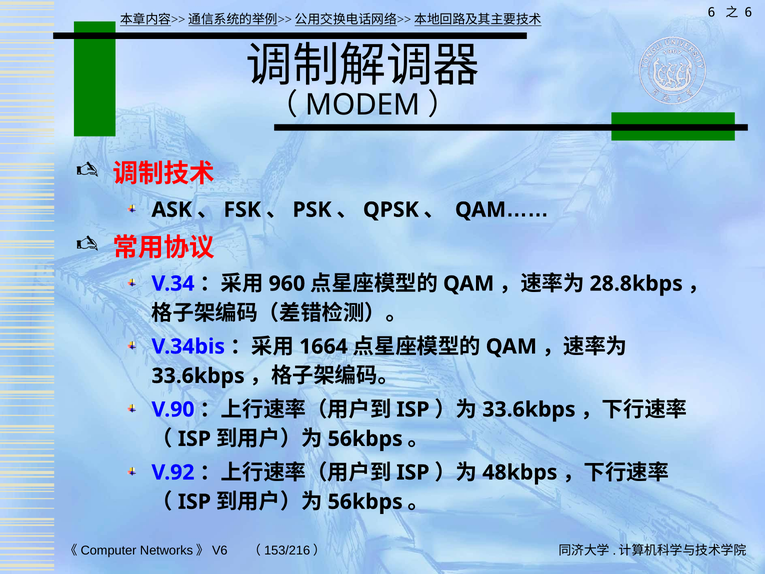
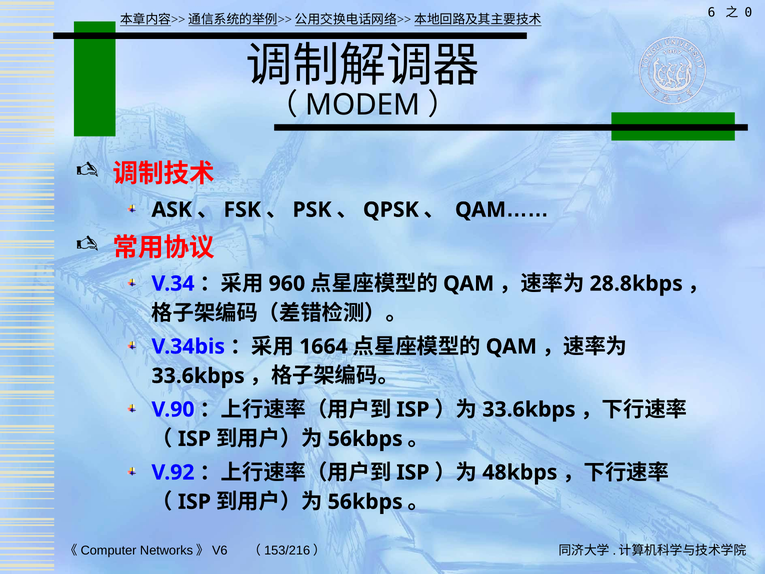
6 at (748, 12): 6 -> 0
